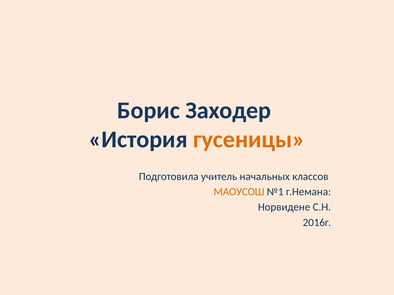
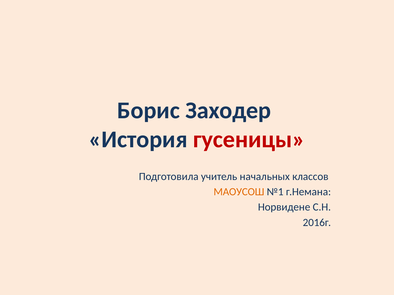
гусеницы colour: orange -> red
